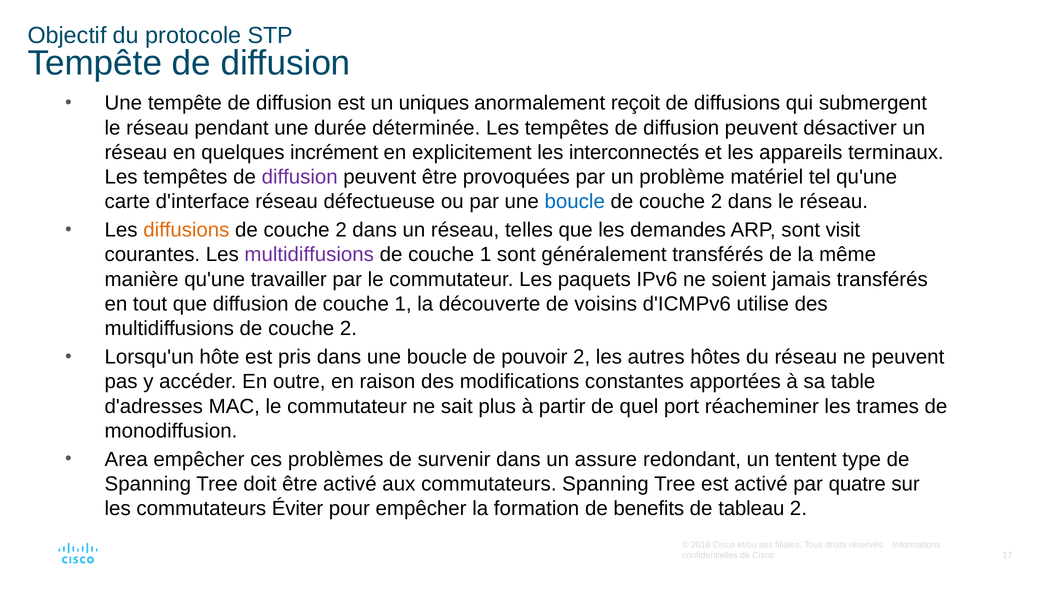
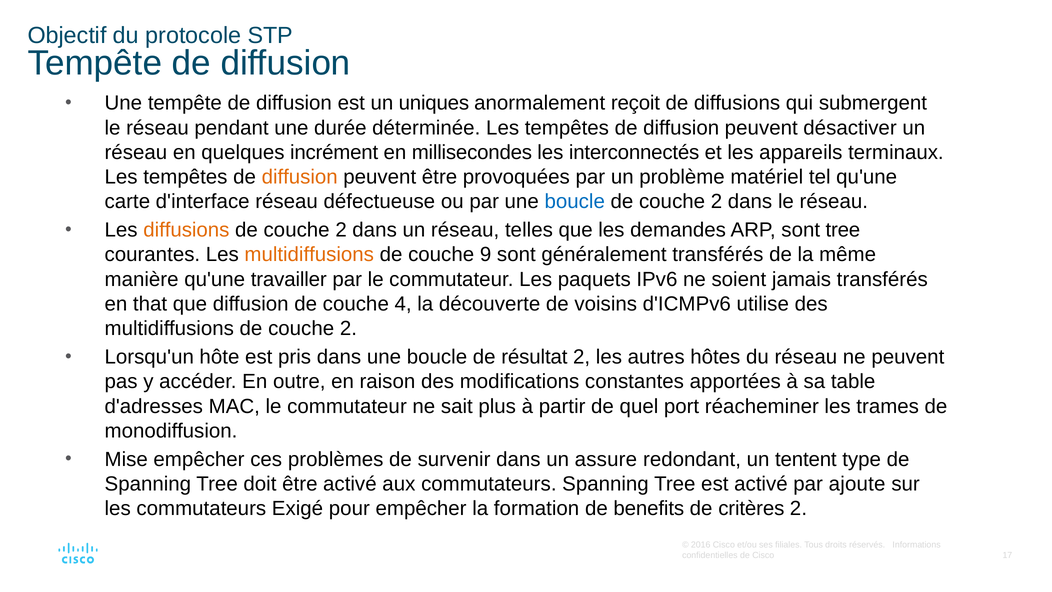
explicitement: explicitement -> millisecondes
diffusion at (300, 177) colour: purple -> orange
sont visit: visit -> tree
multidiffusions at (309, 255) colour: purple -> orange
1 at (486, 255): 1 -> 9
tout: tout -> that
diffusion de couche 1: 1 -> 4
pouvoir: pouvoir -> résultat
Area: Area -> Mise
quatre: quatre -> ajoute
Éviter: Éviter -> Exigé
tableau: tableau -> critères
